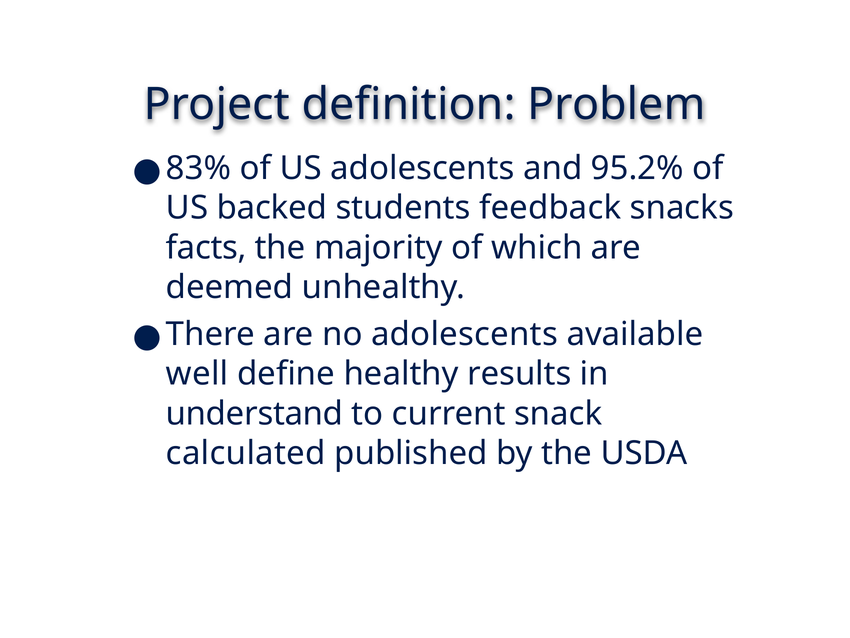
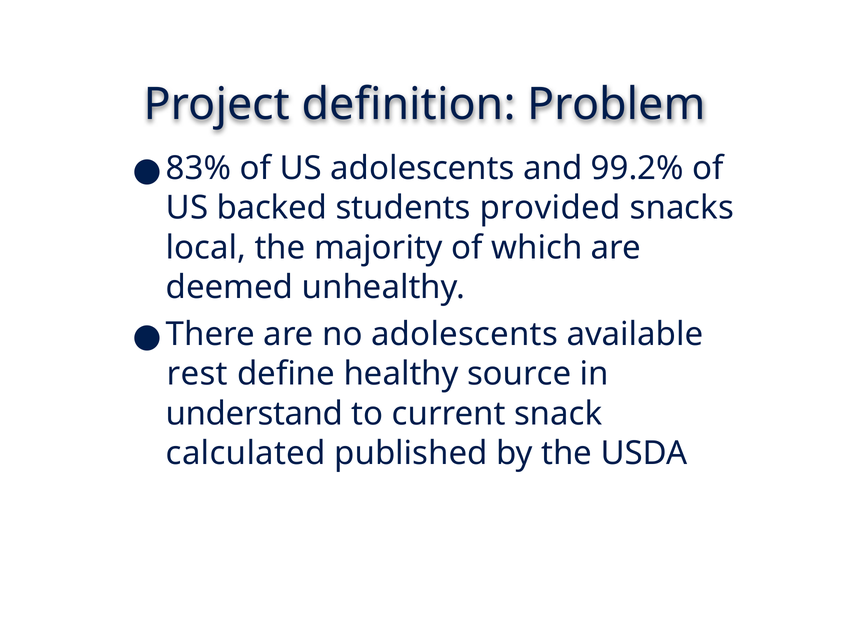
95.2%: 95.2% -> 99.2%
feedback: feedback -> provided
facts: facts -> local
well: well -> rest
results: results -> source
